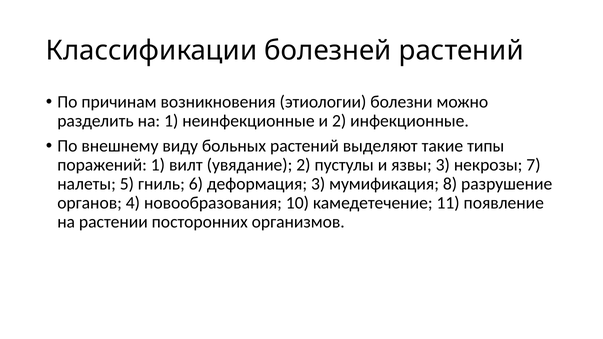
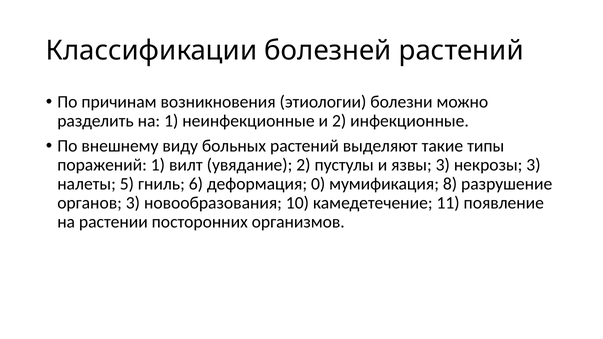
некрозы 7: 7 -> 3
деформация 3: 3 -> 0
органов 4: 4 -> 3
